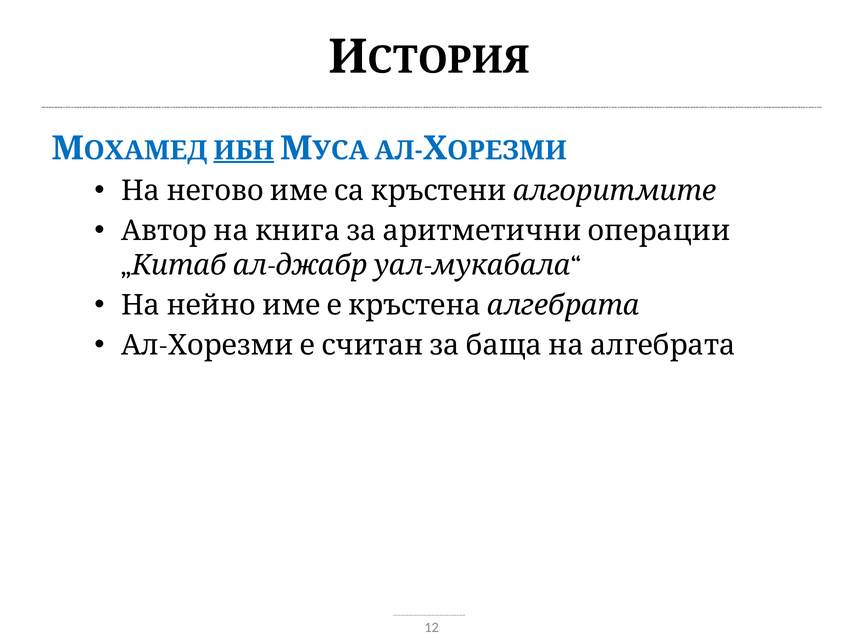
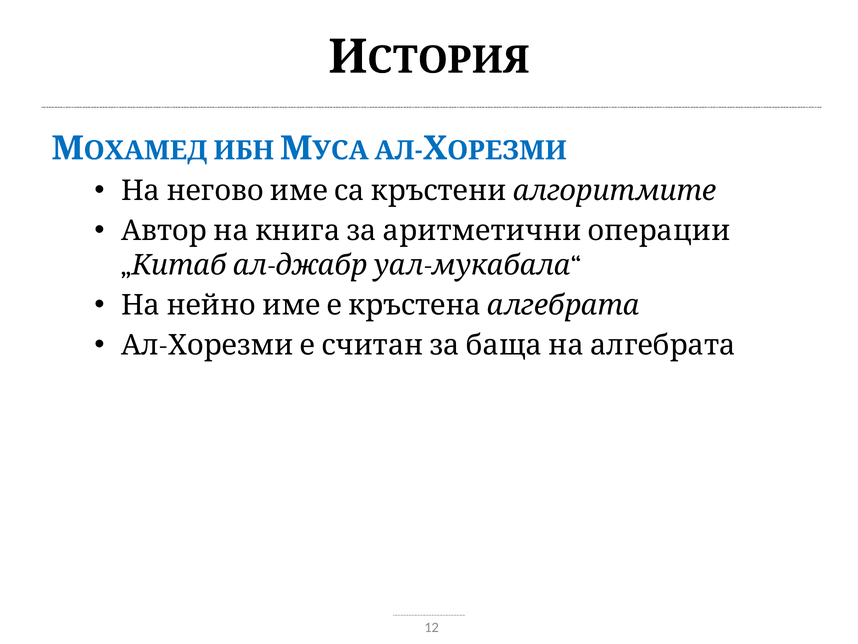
ИБН underline: present -> none
